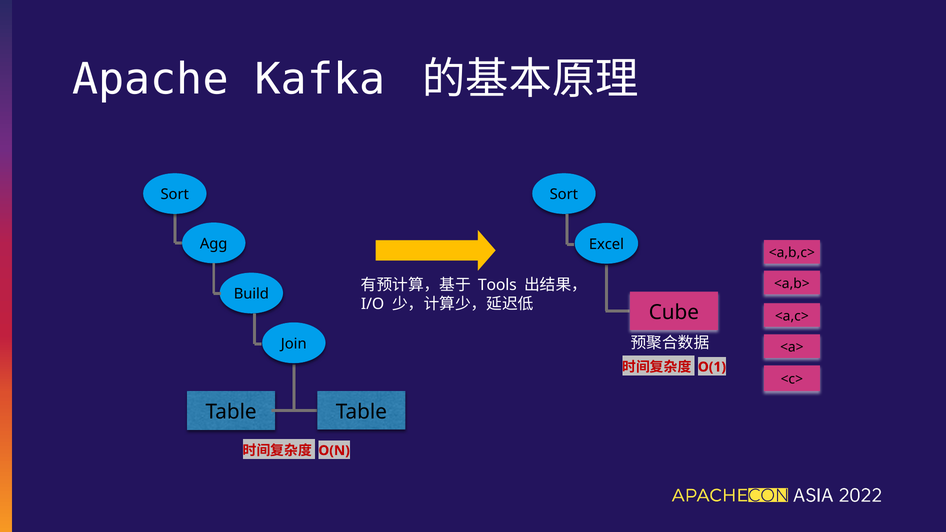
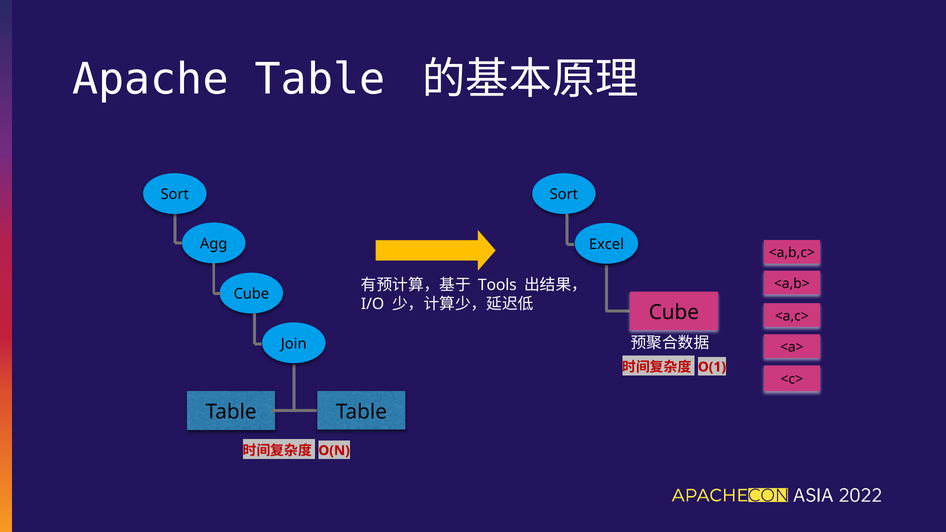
Apache Kafka: Kafka -> Table
Build at (251, 294): Build -> Cube
